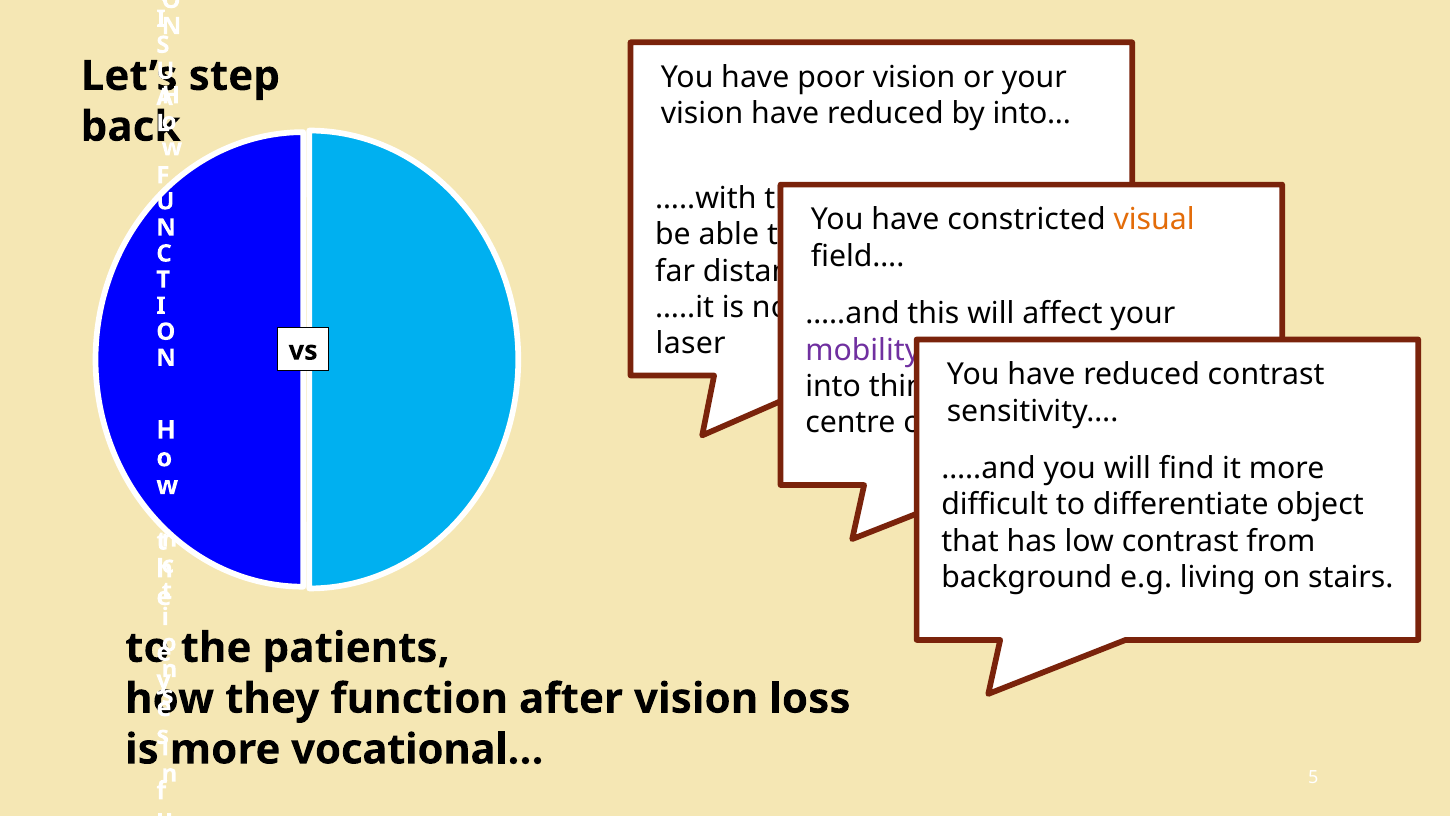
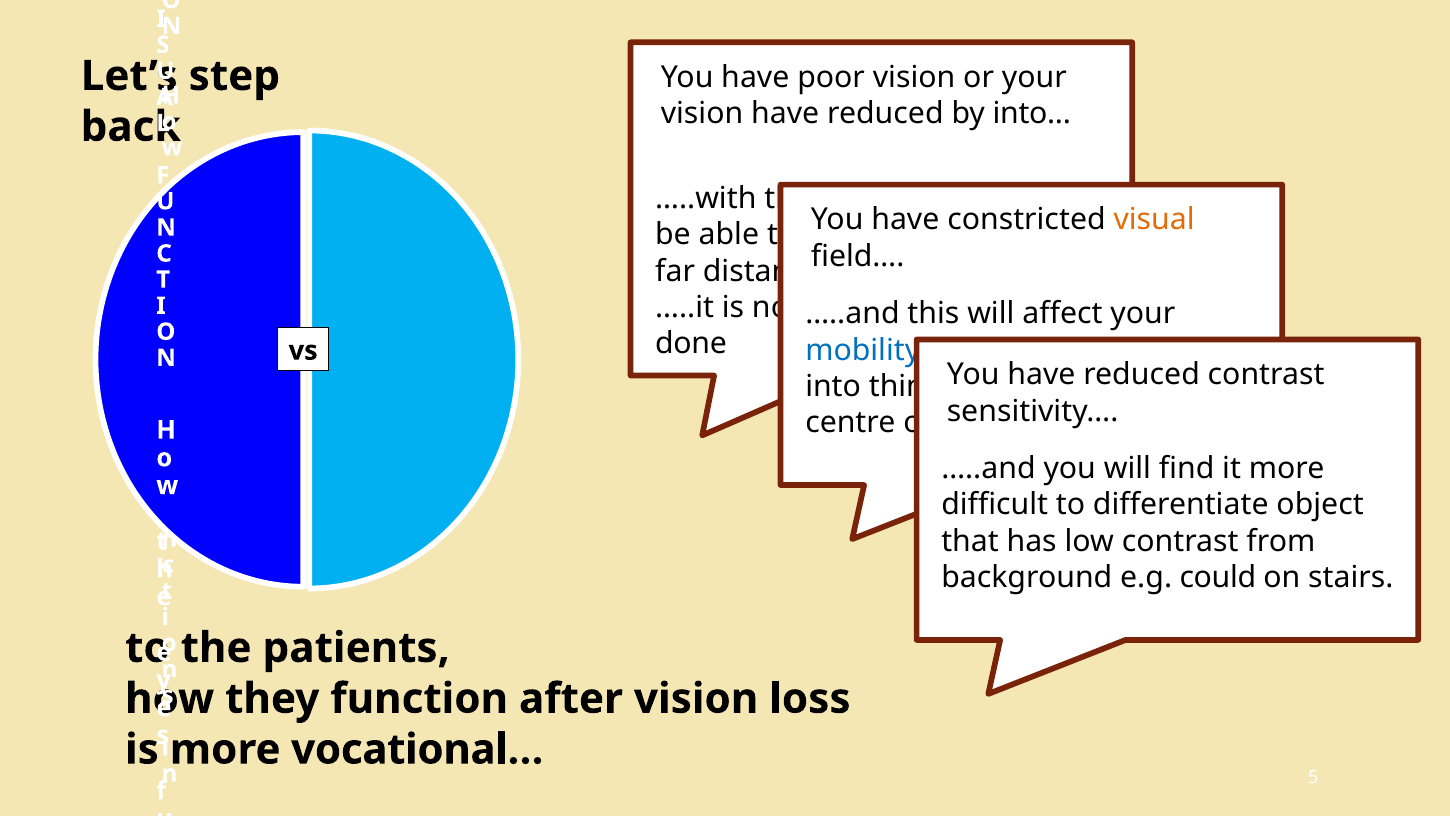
laser: laser -> done
mobility colour: purple -> blue
living: living -> could
